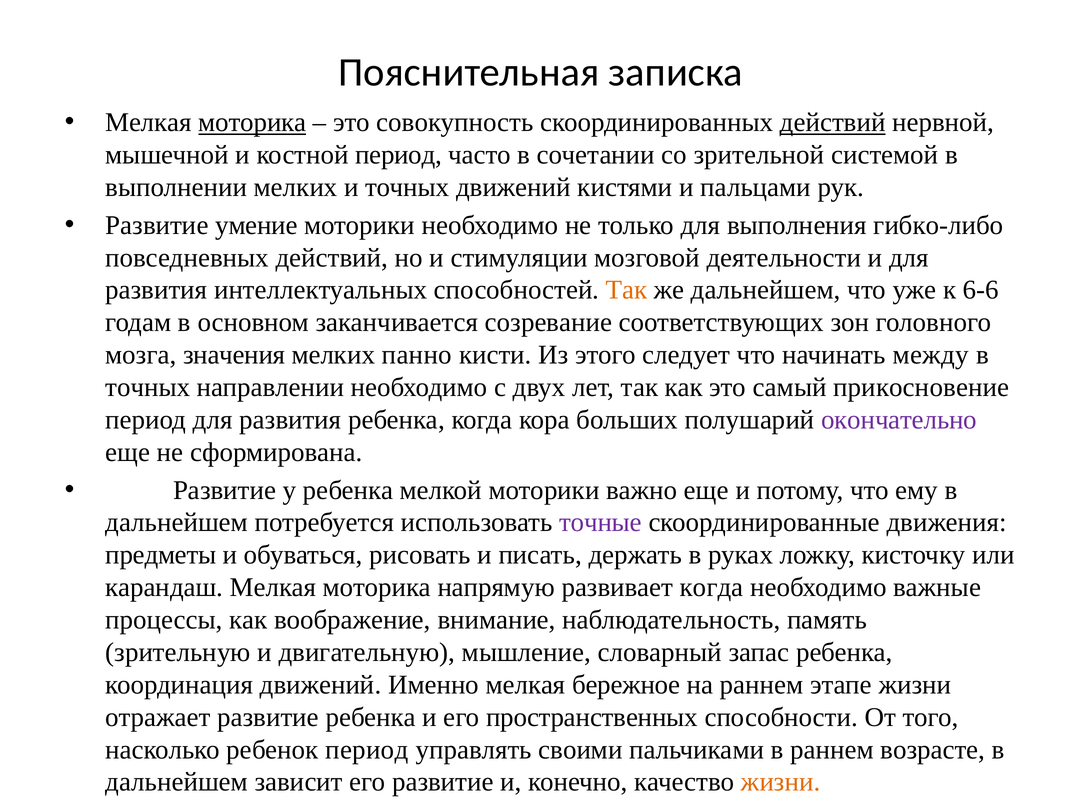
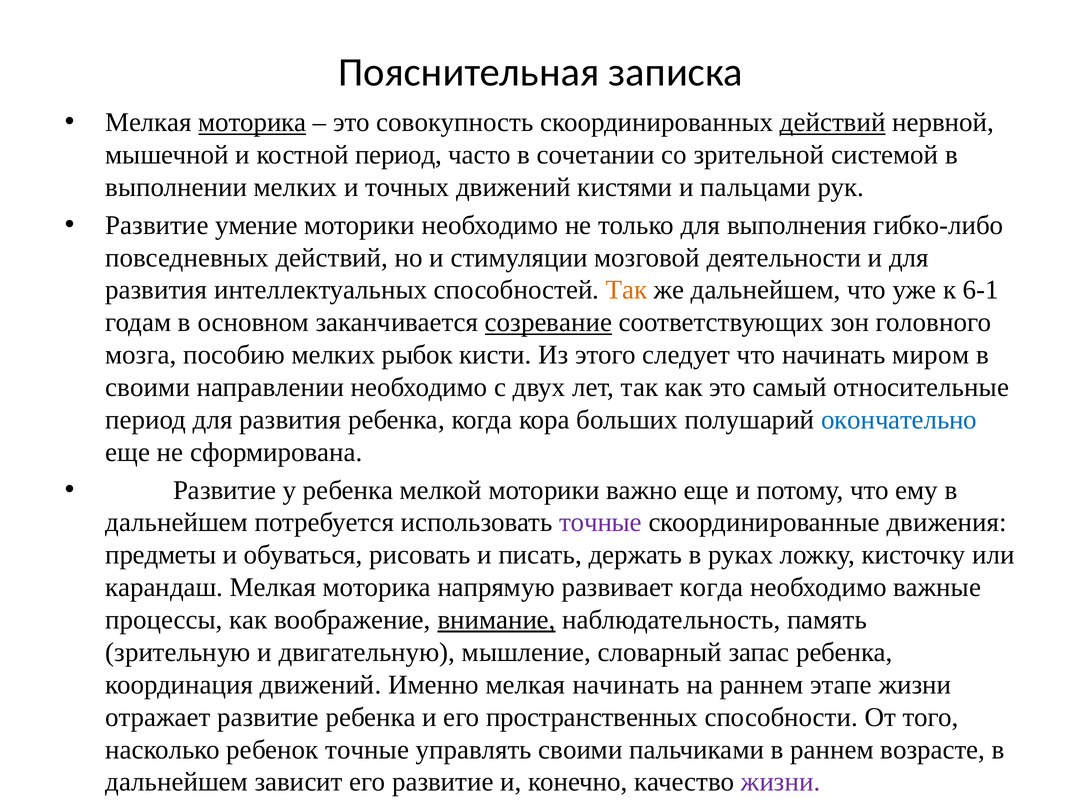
6-6: 6-6 -> 6-1
созревание underline: none -> present
значения: значения -> пособию
панно: панно -> рыбок
между: между -> миром
точных at (148, 387): точных -> своими
прикосновение: прикосновение -> относительные
окончательно colour: purple -> blue
внимание underline: none -> present
мелкая бережное: бережное -> начинать
ребенок период: период -> точные
жизни at (781, 782) colour: orange -> purple
